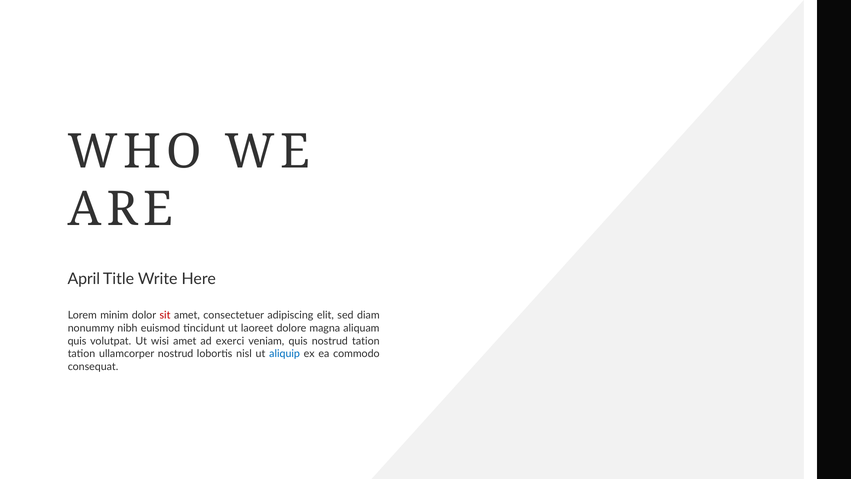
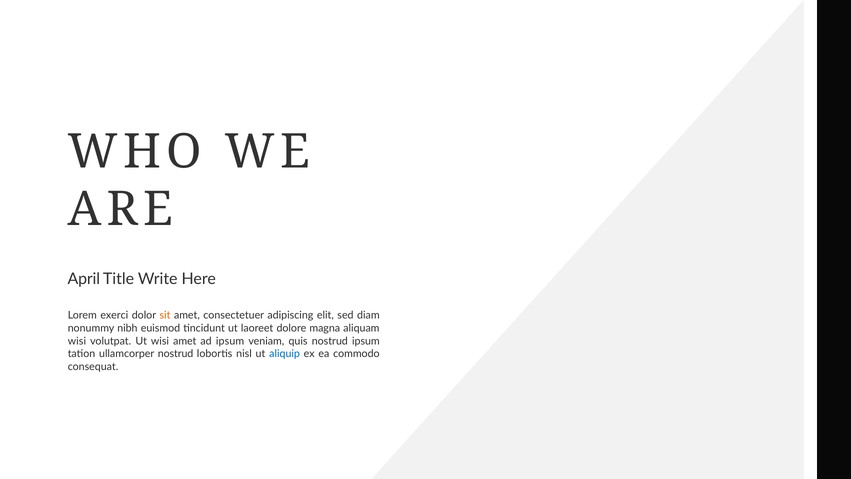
minim: minim -> exerci
sit colour: red -> orange
quis at (77, 341): quis -> wisi
ad exerci: exerci -> ipsum
nostrud tation: tation -> ipsum
